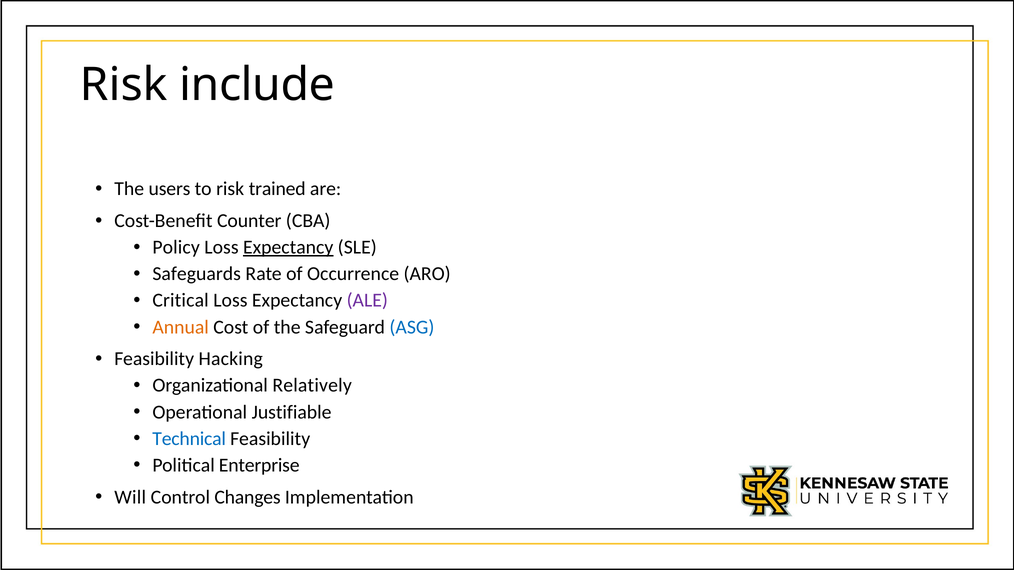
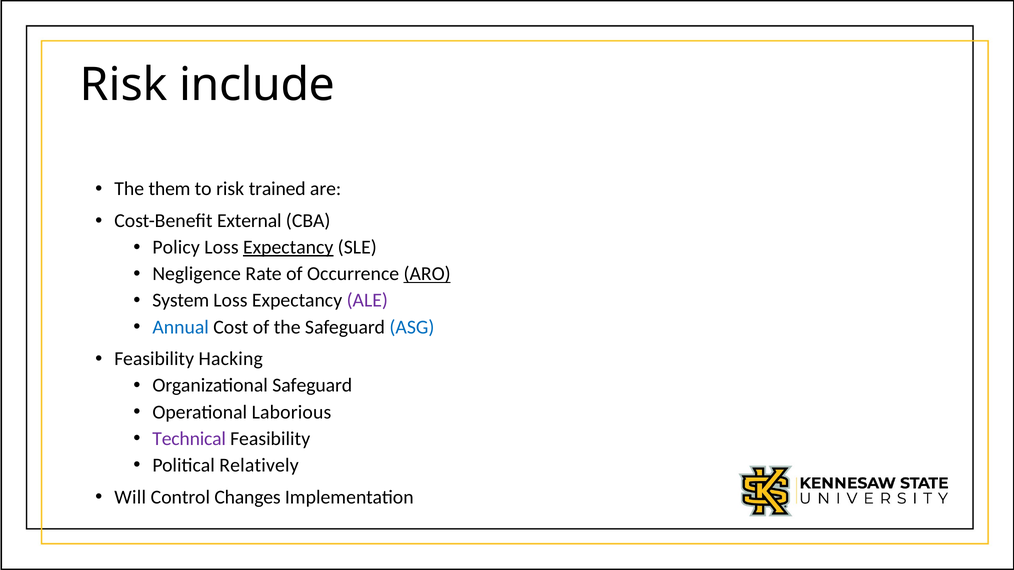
users: users -> them
Counter: Counter -> External
Safeguards: Safeguards -> Negligence
ARO underline: none -> present
Critical: Critical -> System
Annual colour: orange -> blue
Organizational Relatively: Relatively -> Safeguard
Justifiable: Justifiable -> Laborious
Technical colour: blue -> purple
Enterprise: Enterprise -> Relatively
